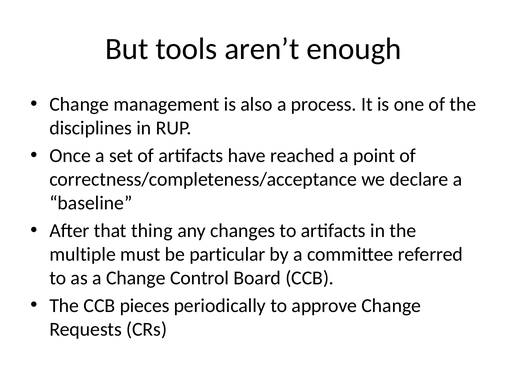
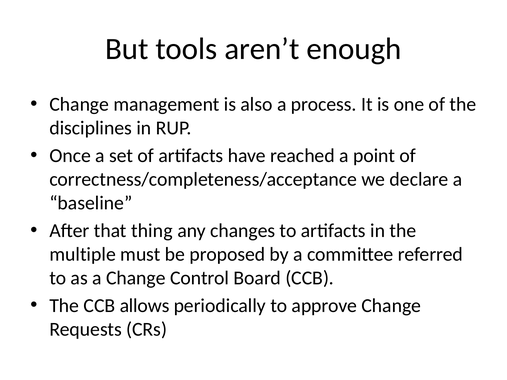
particular: particular -> proposed
pieces: pieces -> allows
